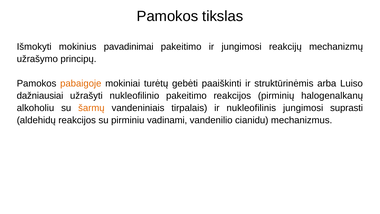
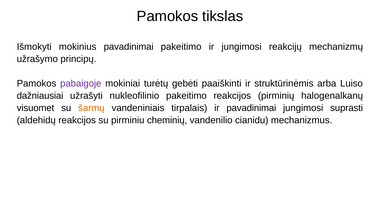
pabaigoje colour: orange -> purple
alkoholiu: alkoholiu -> visuomet
ir nukleofilinis: nukleofilinis -> pavadinimai
vadinami: vadinami -> cheminių
